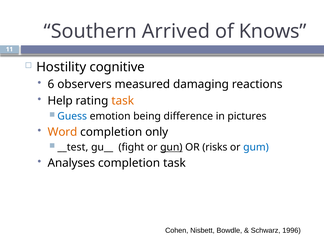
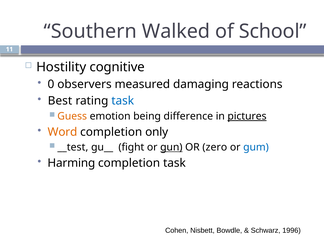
Arrived: Arrived -> Walked
Knows: Knows -> School
6: 6 -> 0
Help: Help -> Best
task at (123, 101) colour: orange -> blue
Guess colour: blue -> orange
pictures underline: none -> present
risks: risks -> zero
Analyses: Analyses -> Harming
